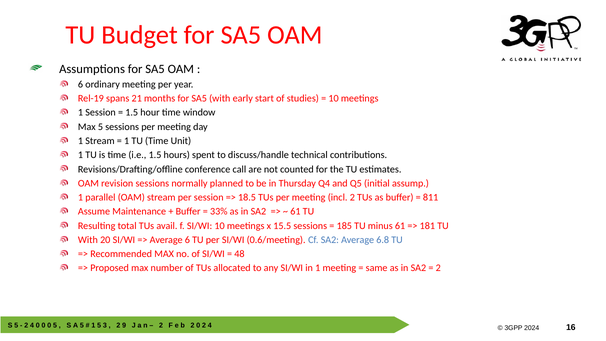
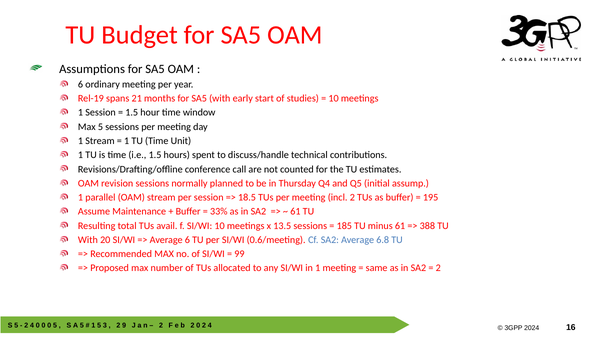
811: 811 -> 195
15.5: 15.5 -> 13.5
181: 181 -> 388
48: 48 -> 99
